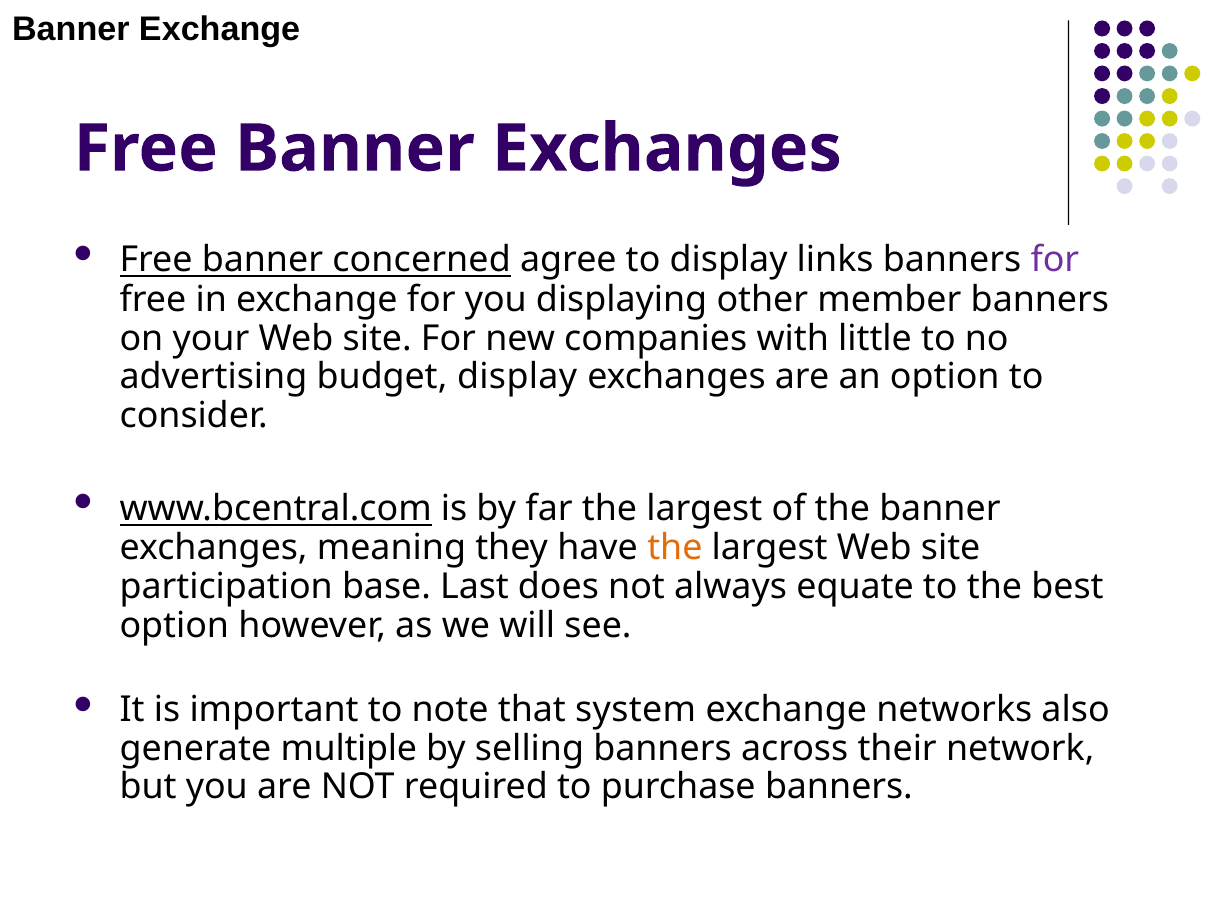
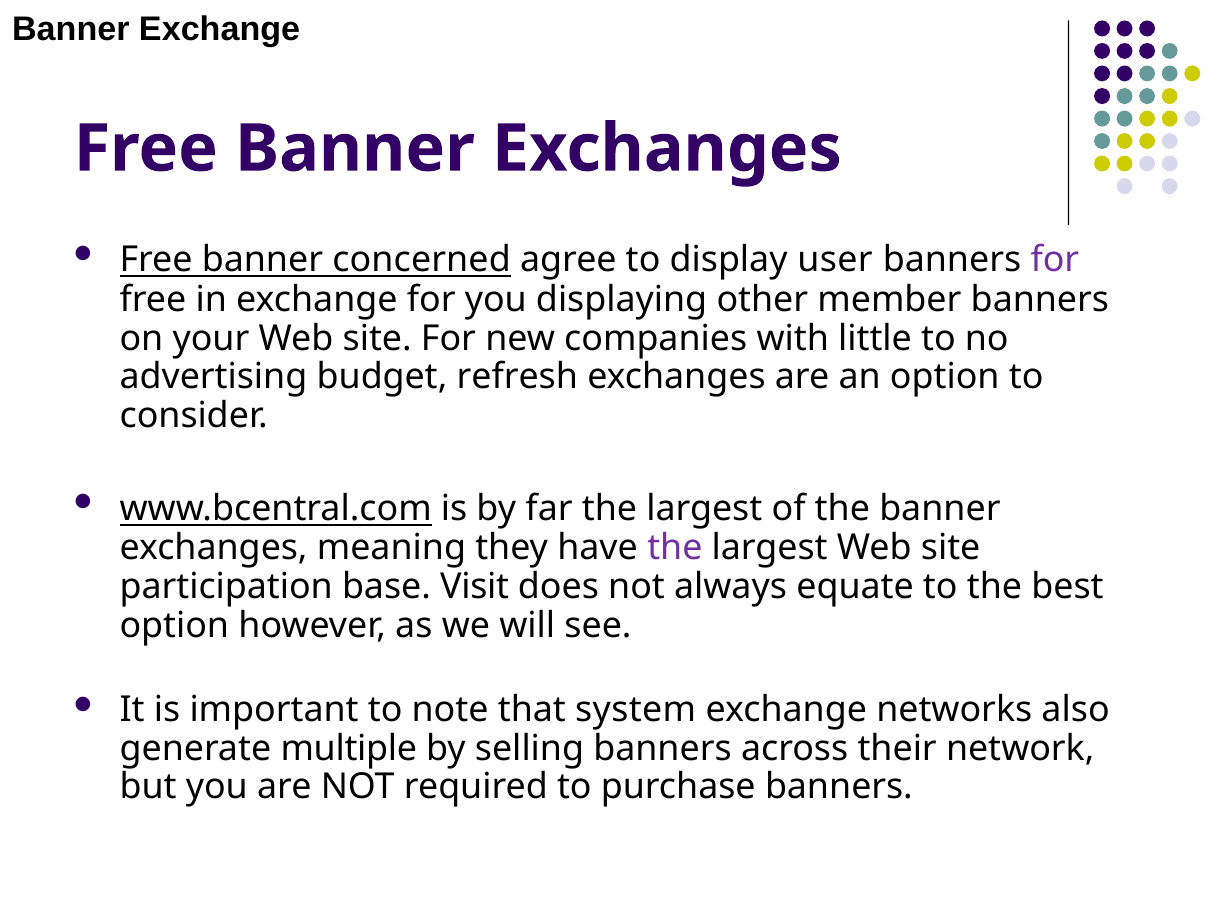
links: links -> user
budget display: display -> refresh
the at (675, 548) colour: orange -> purple
Last: Last -> Visit
